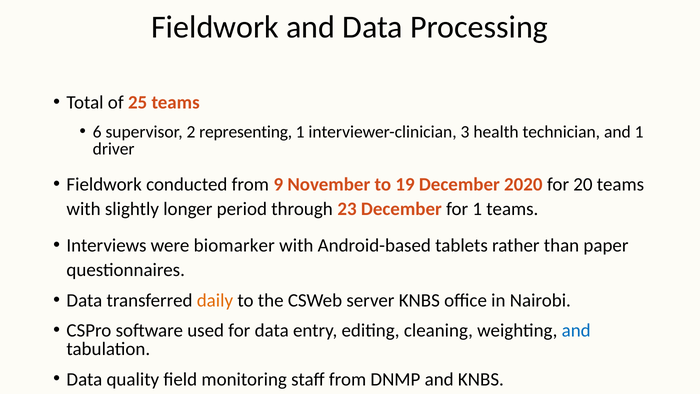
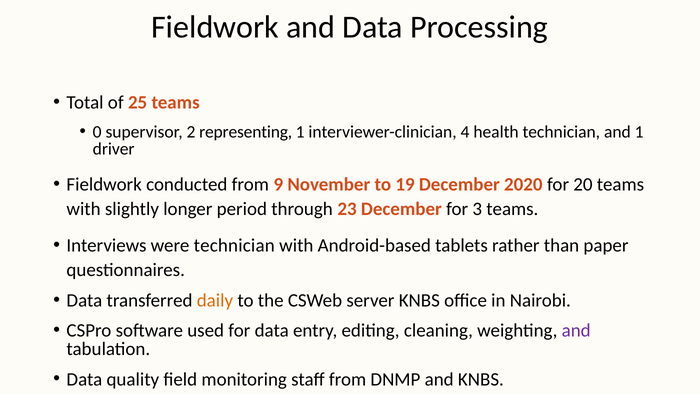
6: 6 -> 0
3: 3 -> 4
for 1: 1 -> 3
were biomarker: biomarker -> technician
and at (576, 330) colour: blue -> purple
